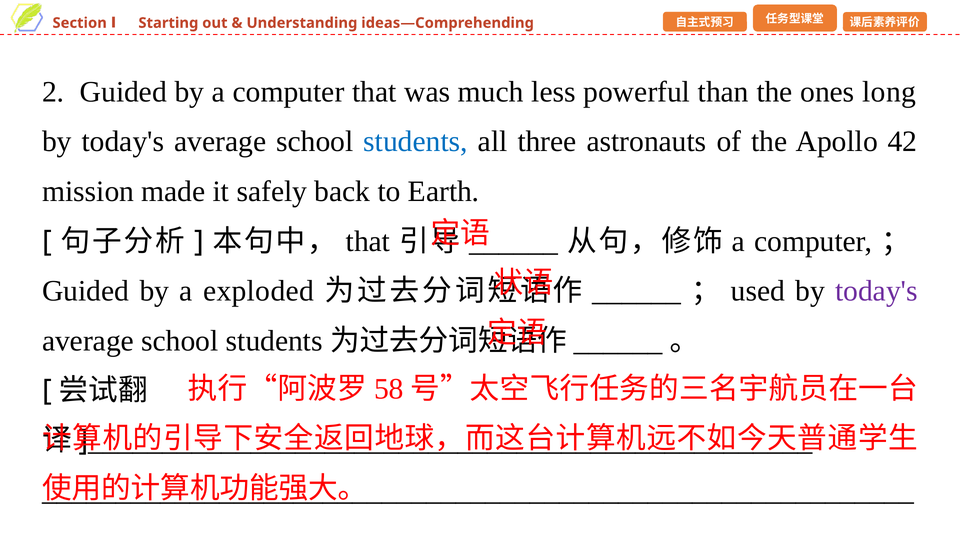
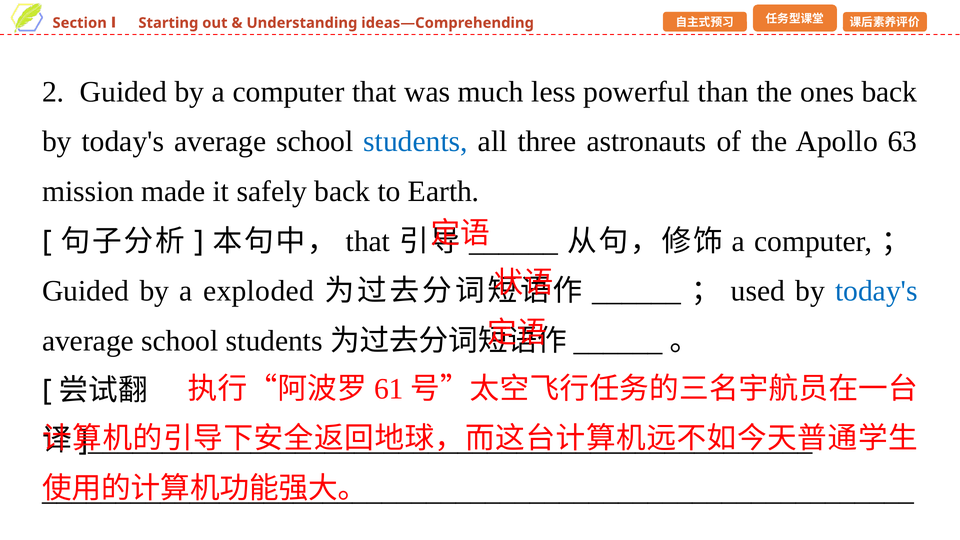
ones long: long -> back
42: 42 -> 63
today's at (876, 291) colour: purple -> blue
58: 58 -> 61
